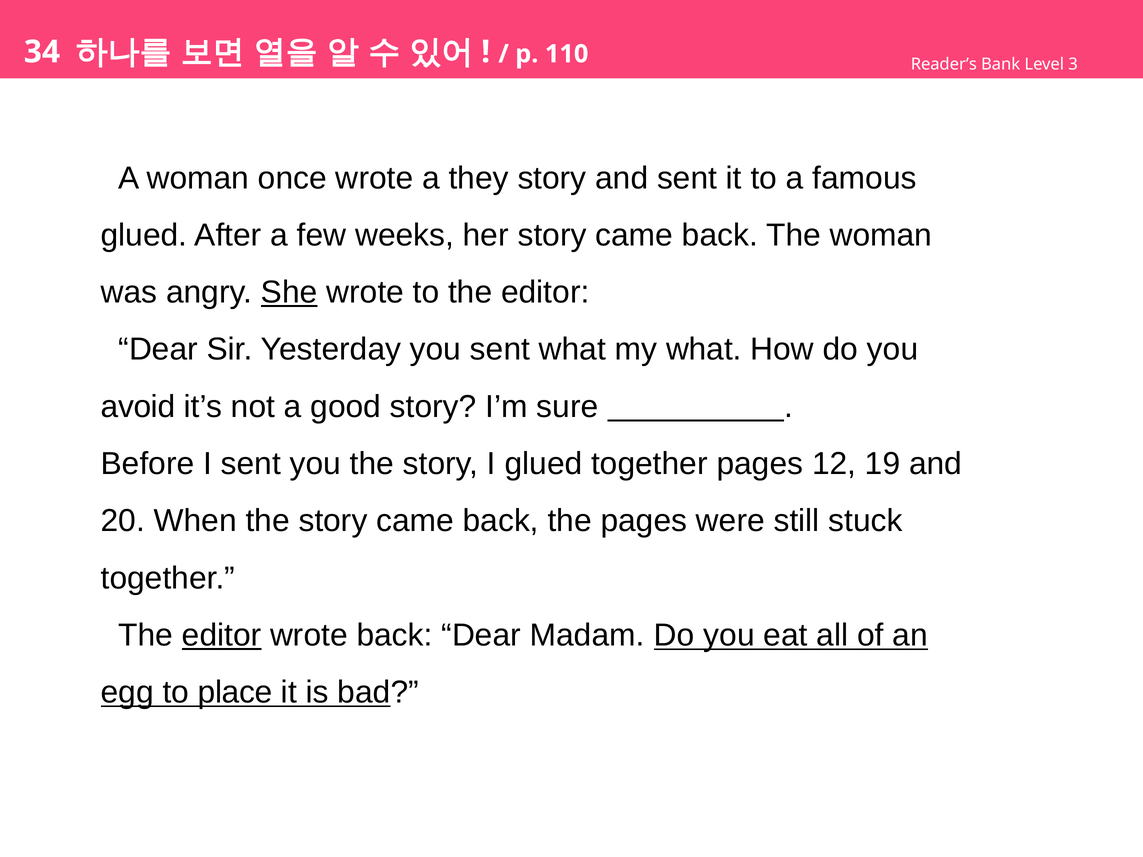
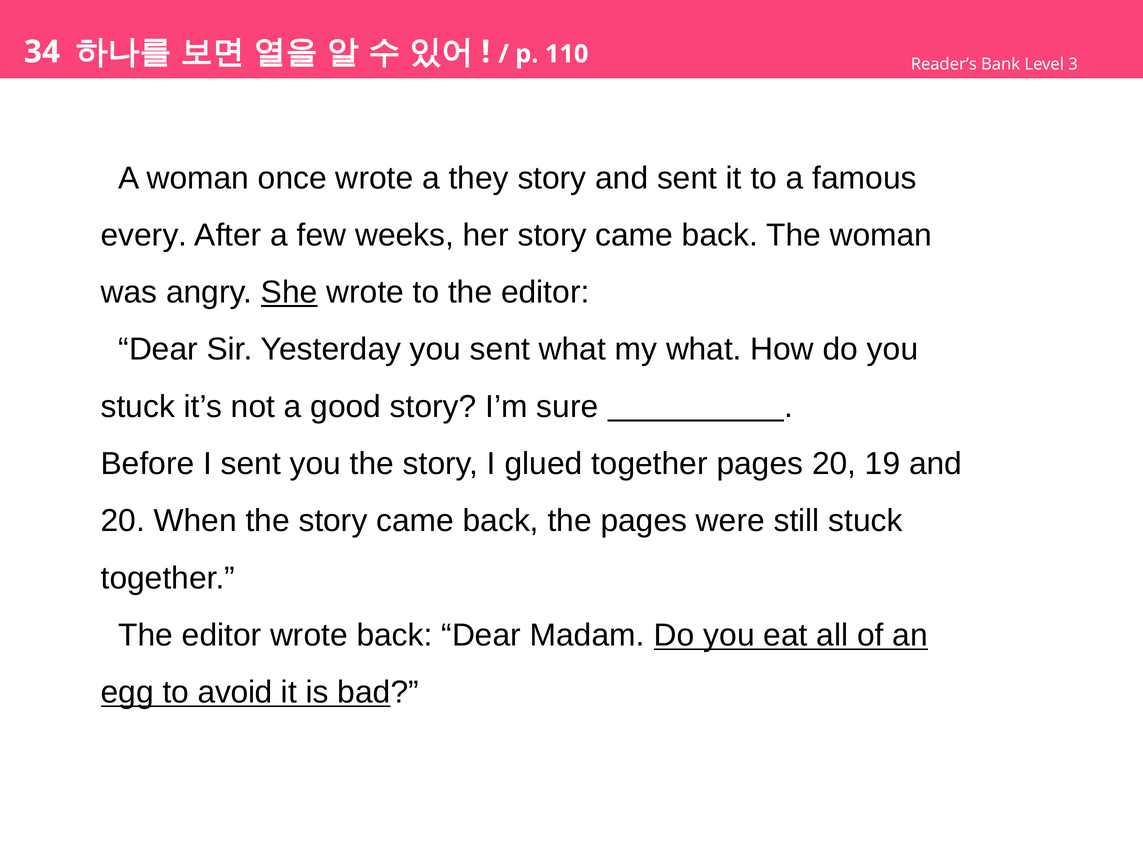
glued at (144, 235): glued -> every
avoid at (138, 407): avoid -> stuck
pages 12: 12 -> 20
editor at (222, 635) underline: present -> none
place: place -> avoid
